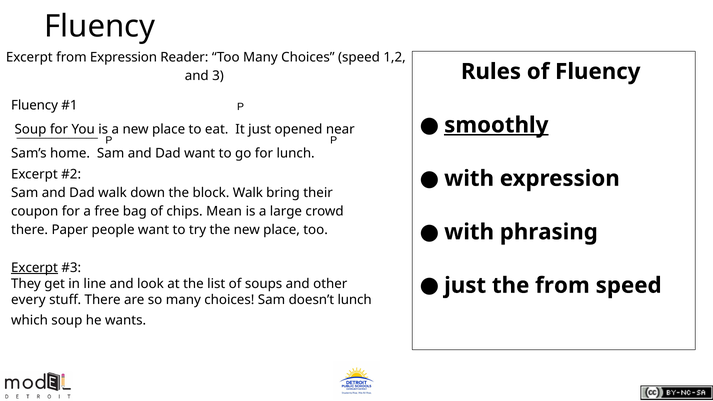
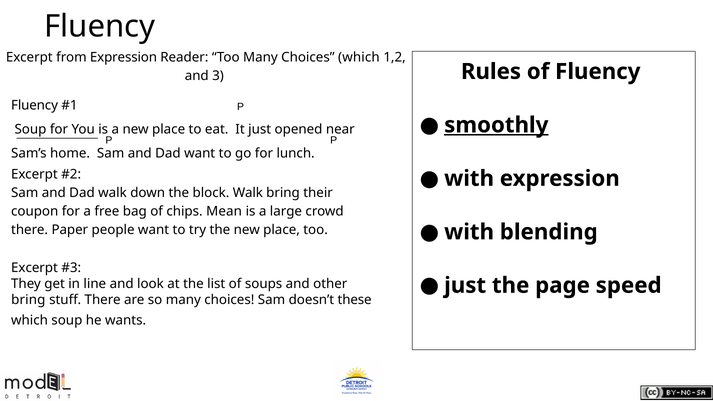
Choices speed: speed -> which
phrasing: phrasing -> blending
Excerpt at (34, 268) underline: present -> none
the from: from -> page
every at (28, 300): every -> bring
doesn’t lunch: lunch -> these
